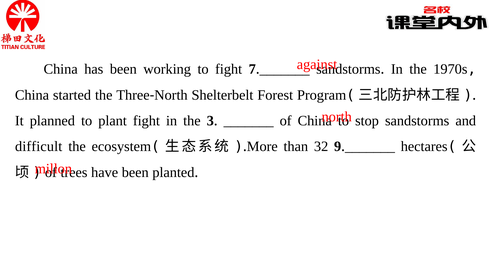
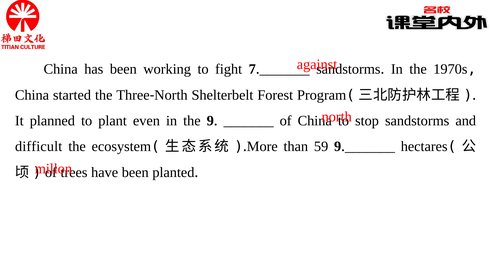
plant fight: fight -> even
the 3: 3 -> 9
32: 32 -> 59
